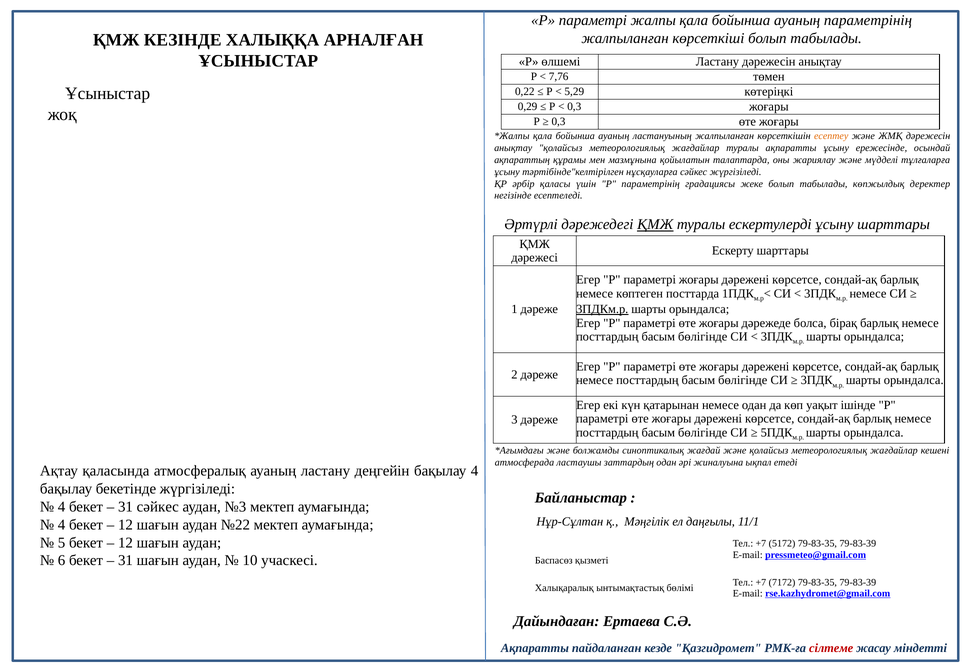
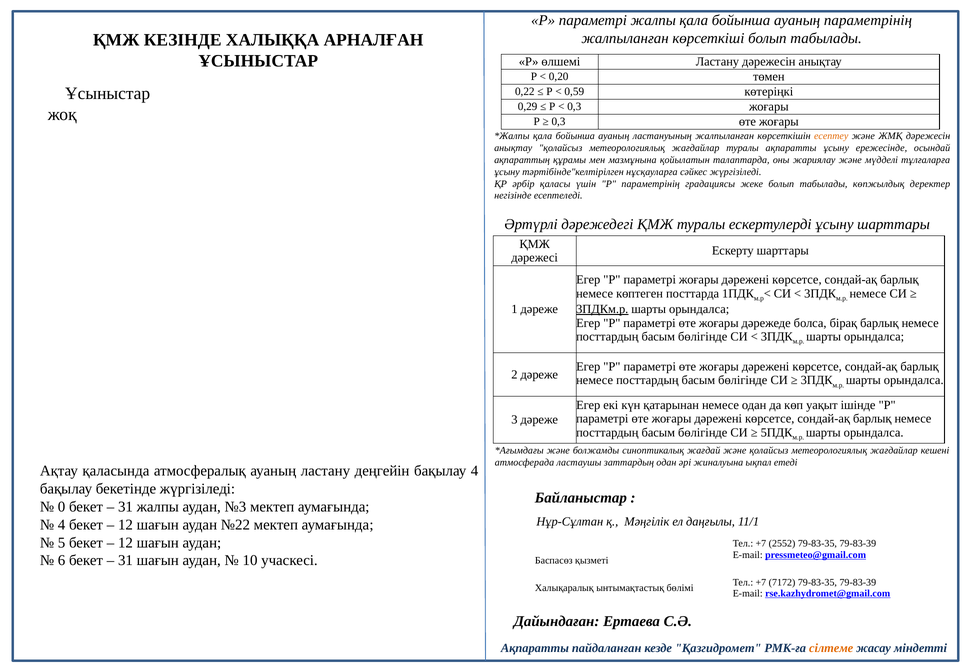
7,76: 7,76 -> 0,20
5,29: 5,29 -> 0,59
ҚМЖ at (655, 224) underline: present -> none
4 at (62, 507): 4 -> 0
31 сәйкес: сәйкес -> жалпы
5172: 5172 -> 2552
сілтеме colour: red -> orange
